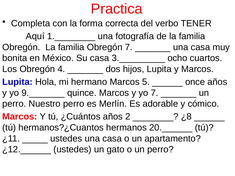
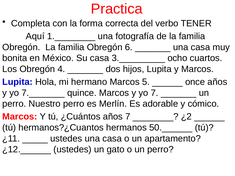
Obregón 7: 7 -> 6
9._______: 9._______ -> 7._______
años 2: 2 -> 7
¿8: ¿8 -> ¿2
20.______: 20.______ -> 50.______
